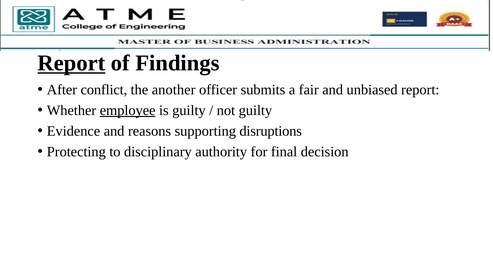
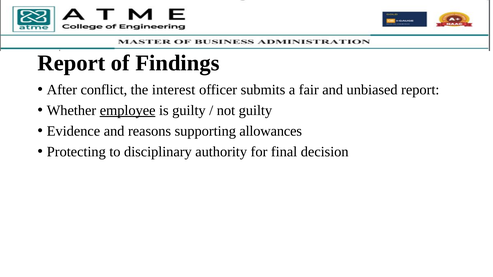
Report at (71, 63) underline: present -> none
another: another -> interest
disruptions: disruptions -> allowances
